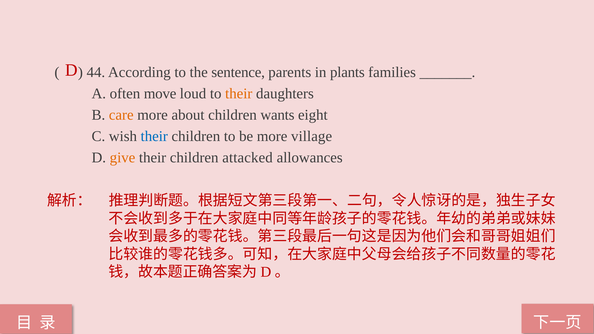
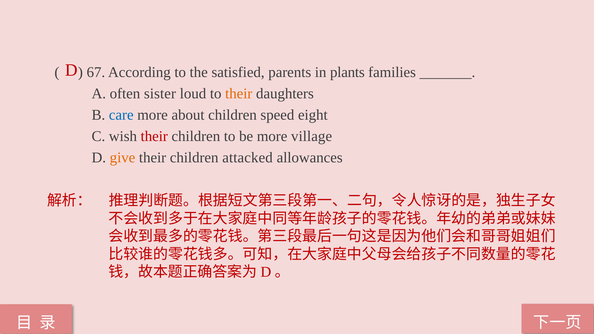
44: 44 -> 67
sentence: sentence -> satisfied
move: move -> sister
care colour: orange -> blue
wants: wants -> speed
their at (154, 136) colour: blue -> red
